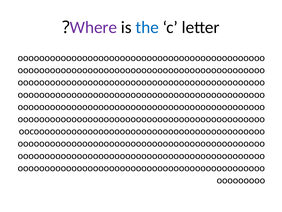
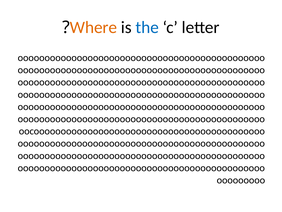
Where colour: purple -> orange
